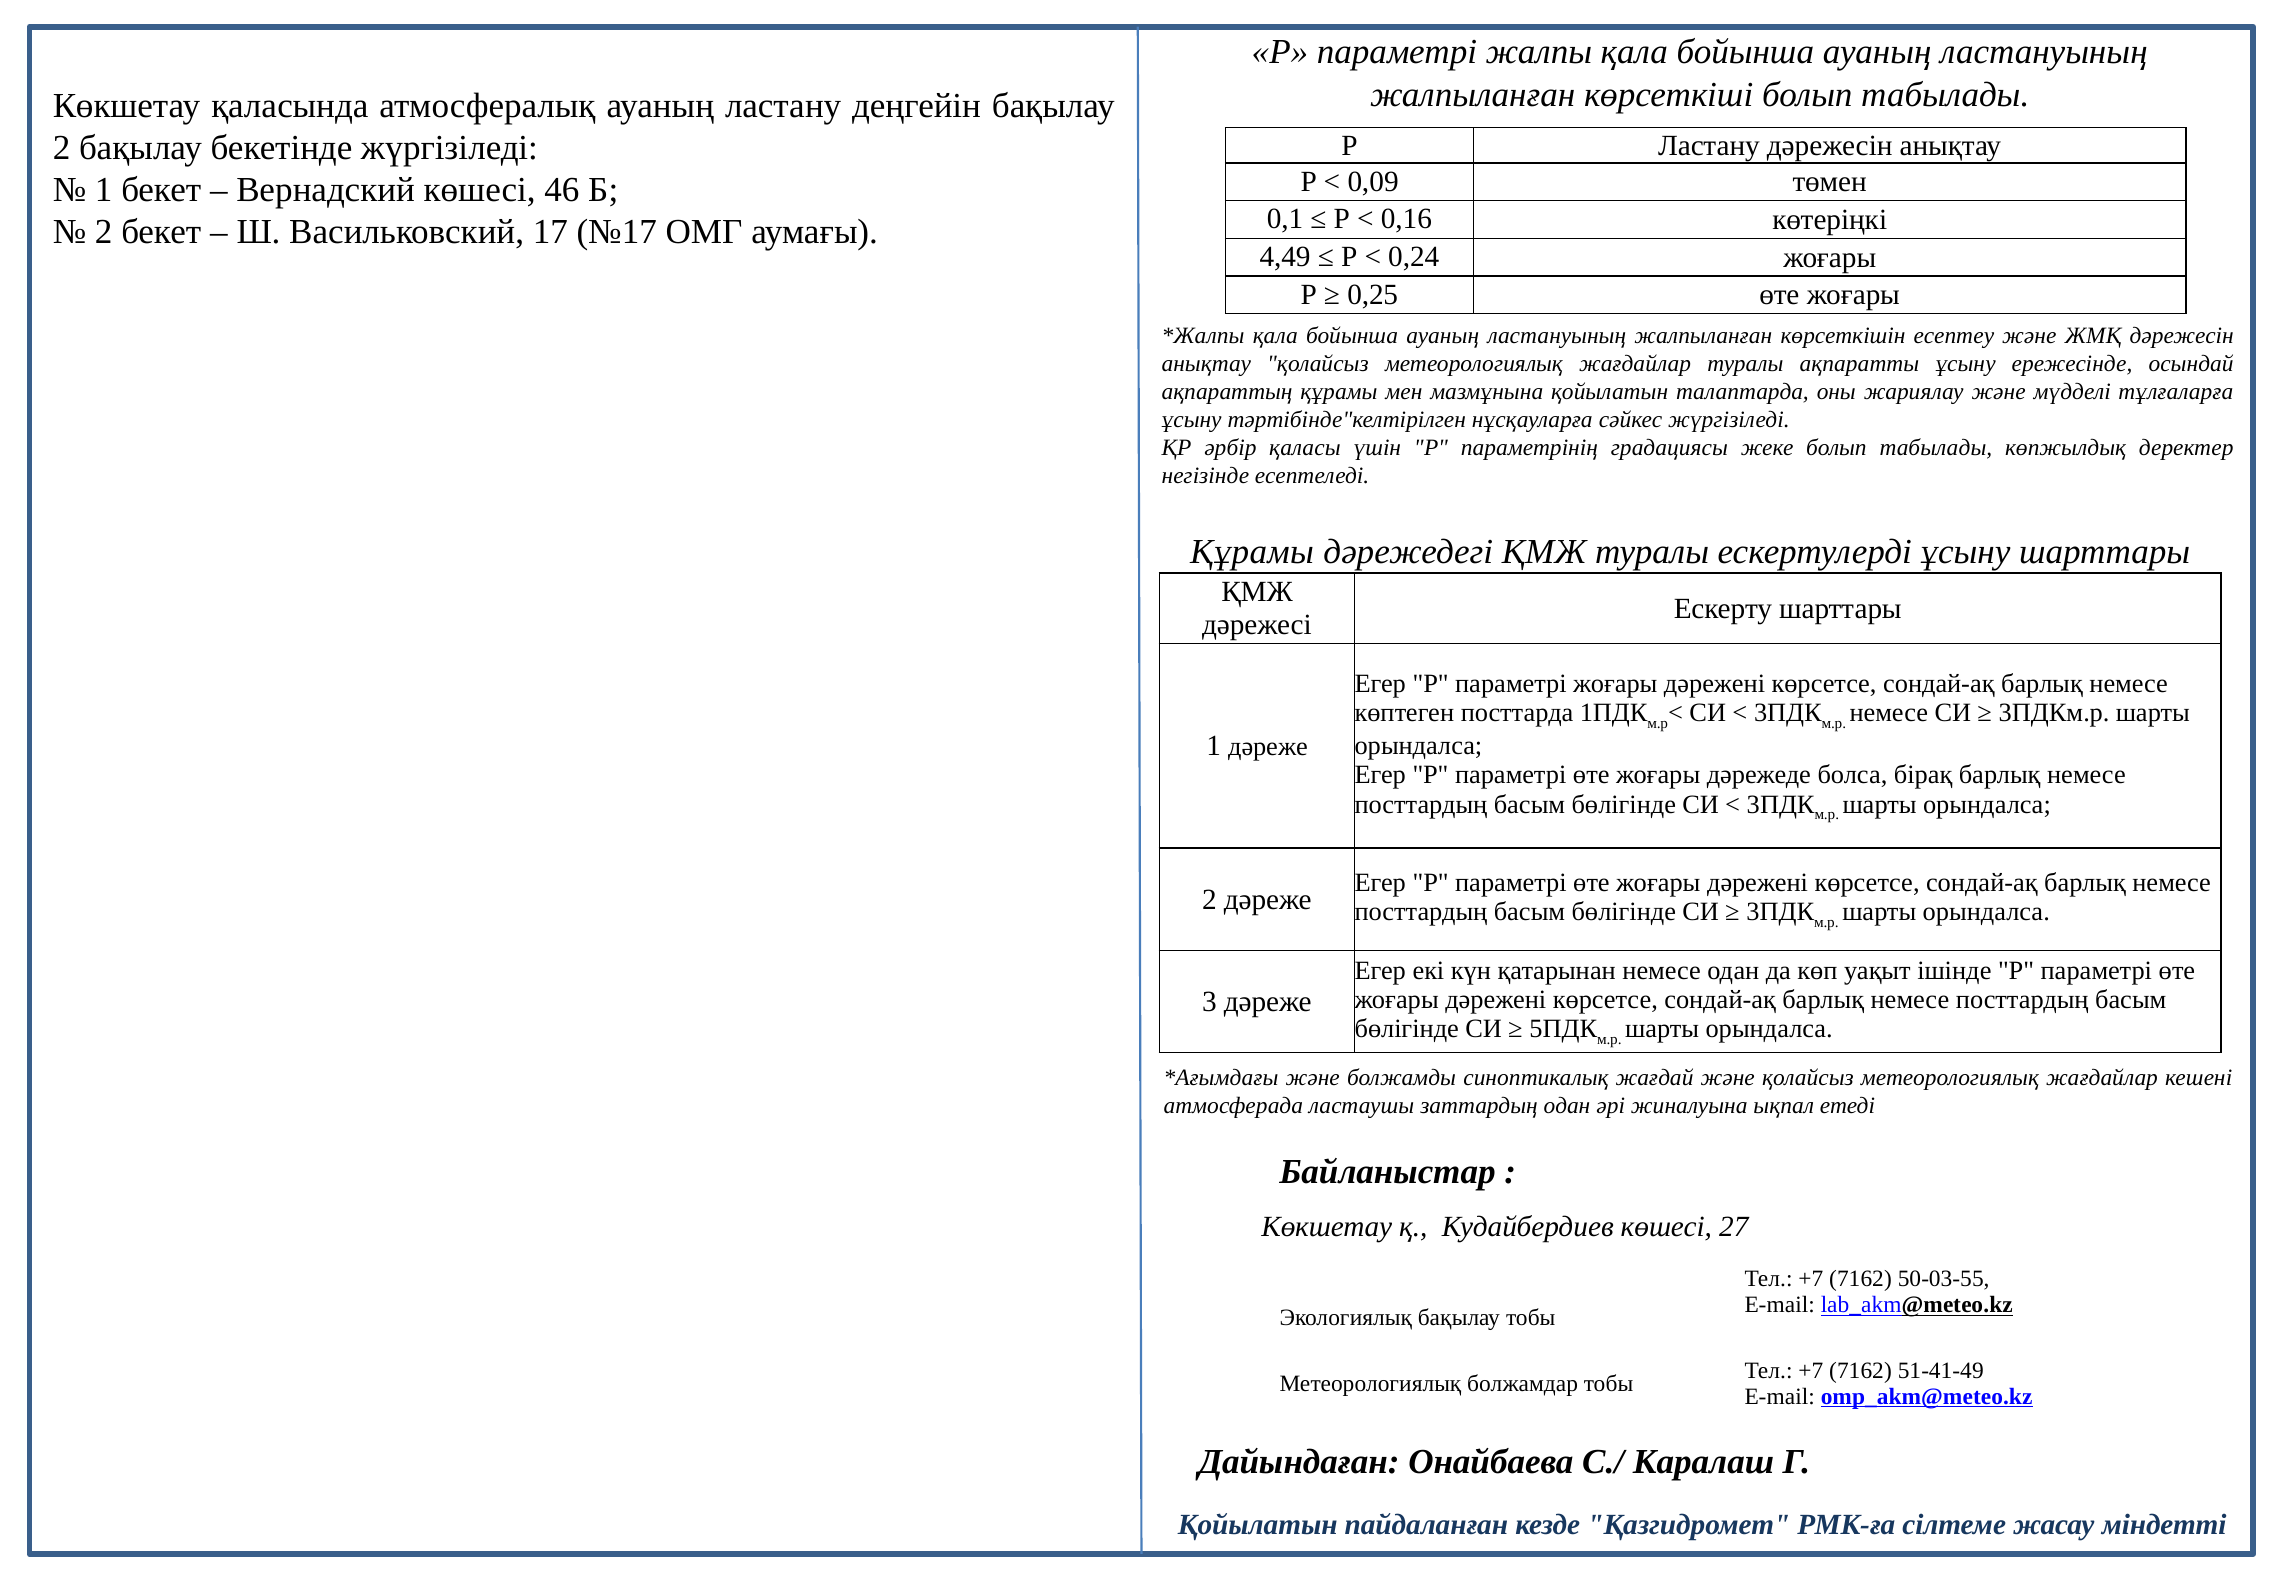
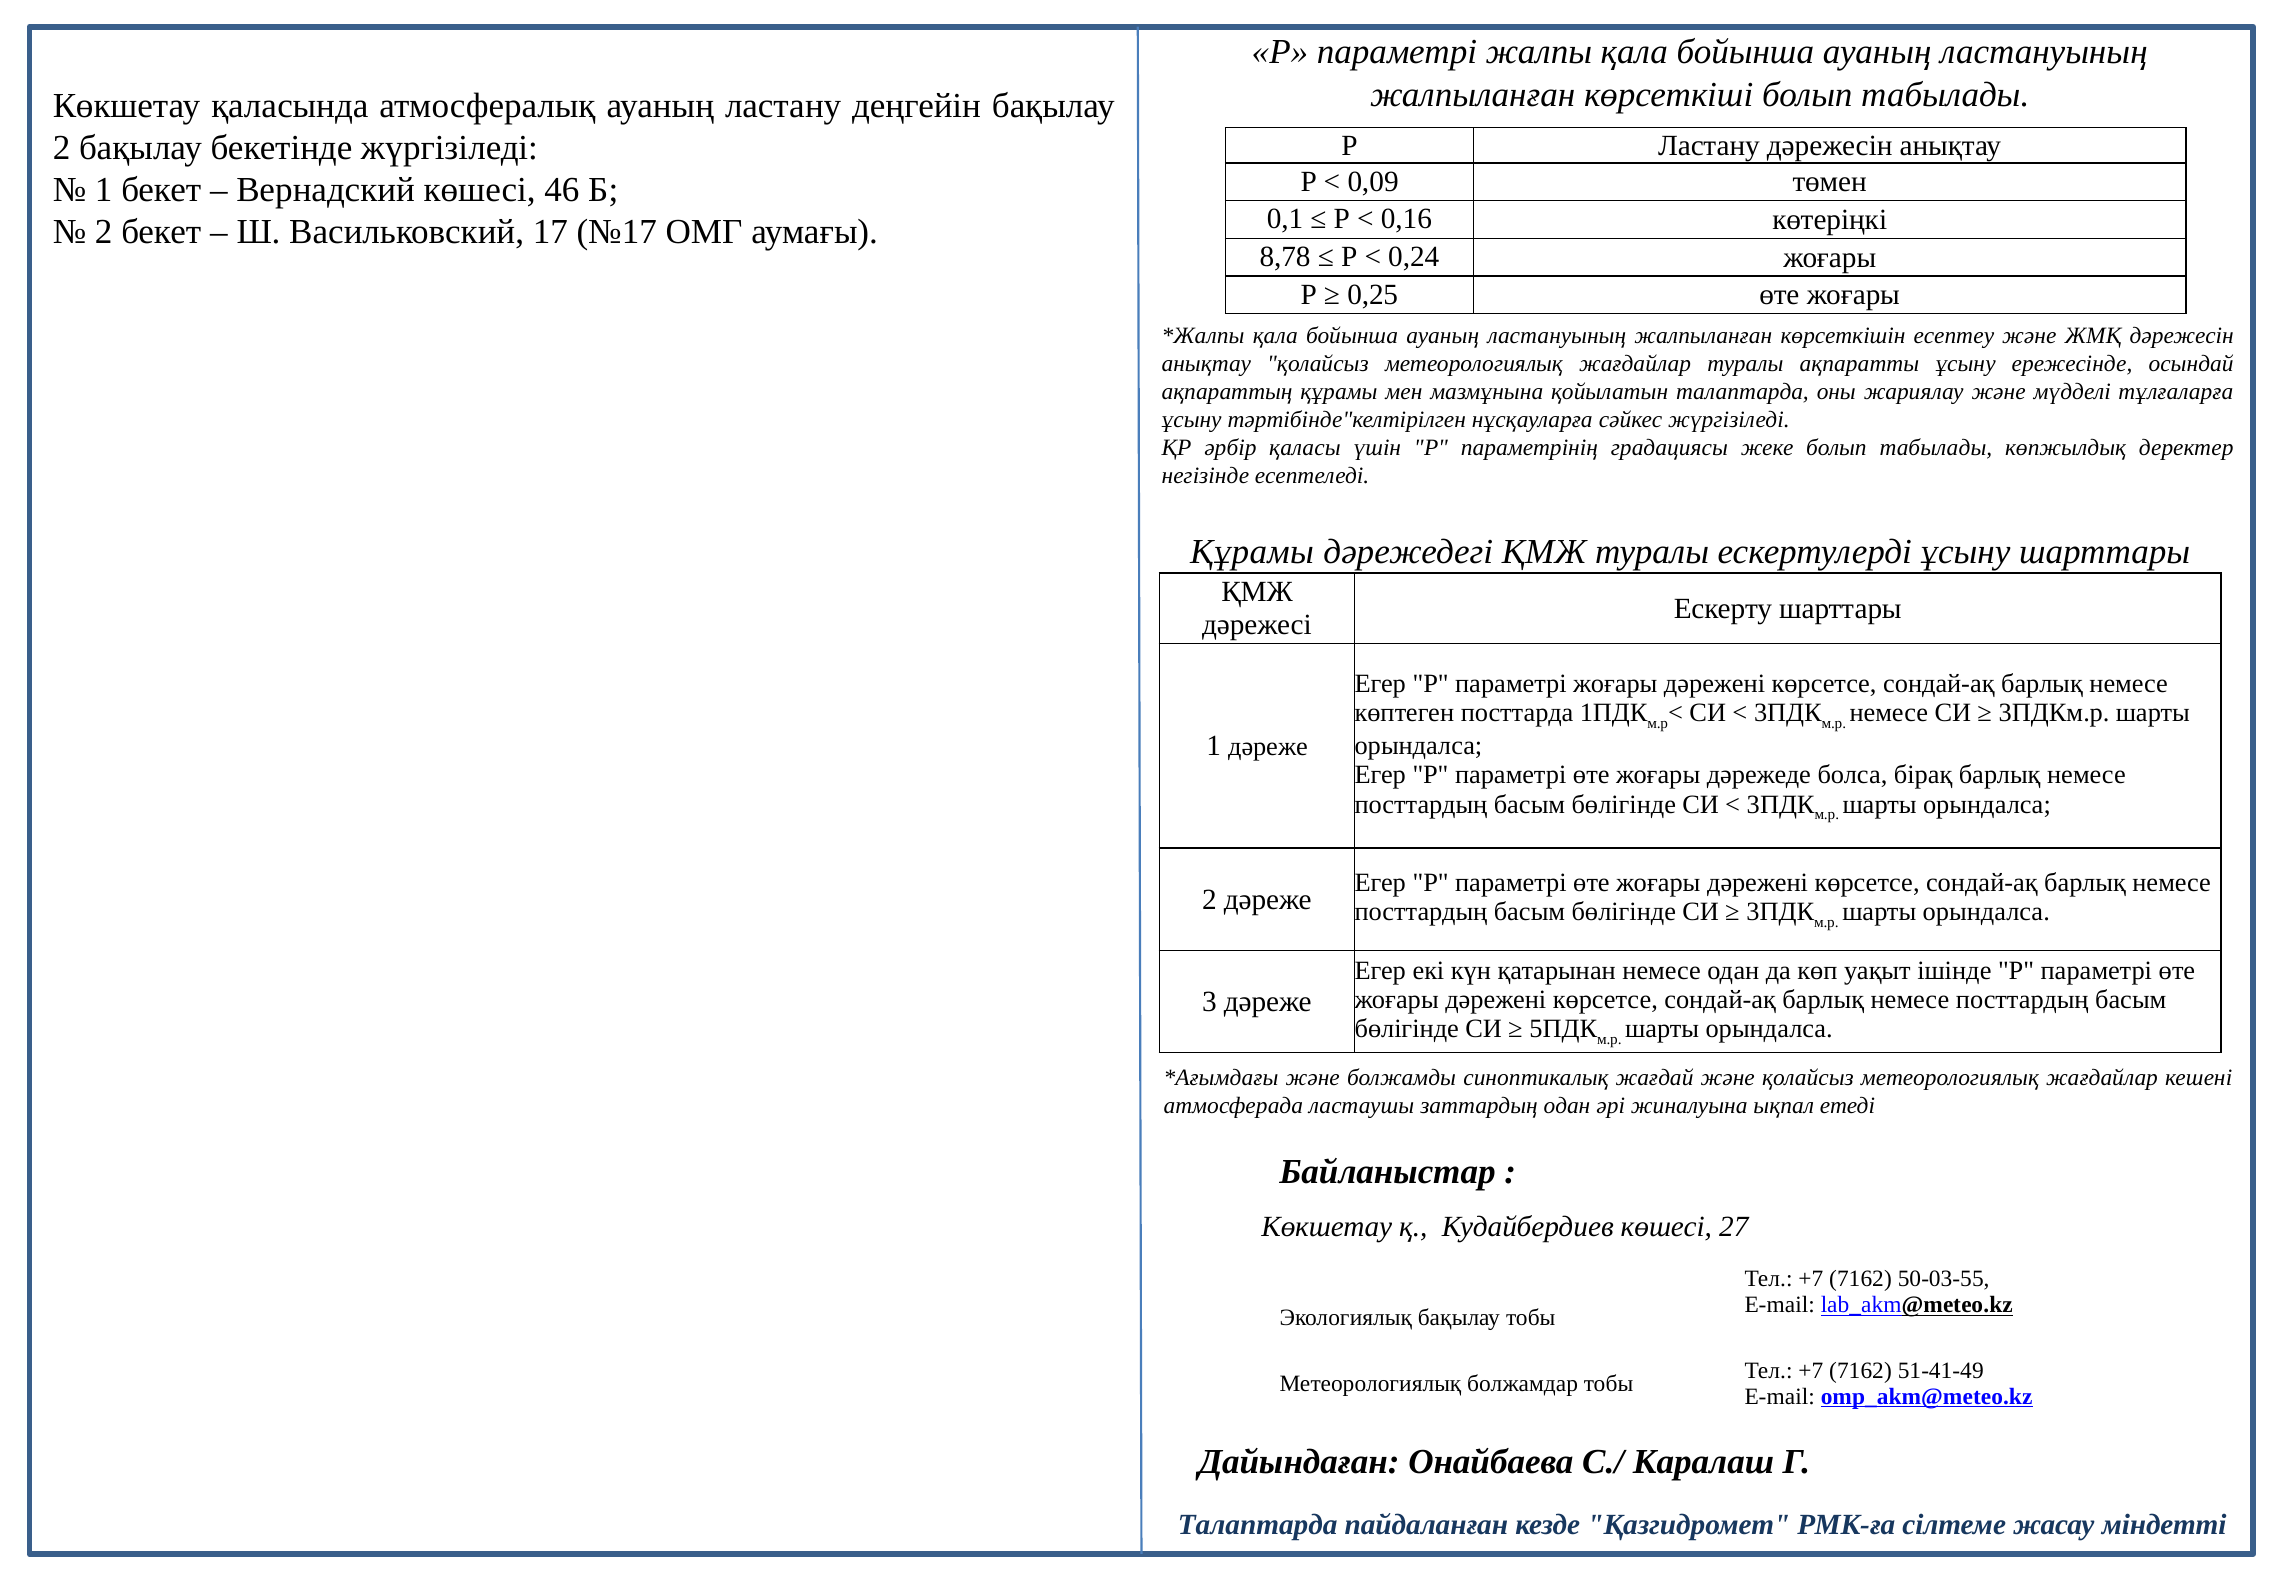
4,49: 4,49 -> 8,78
Қойылатын at (1258, 1525): Қойылатын -> Талаптарда
